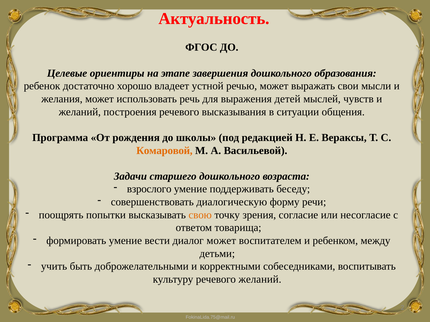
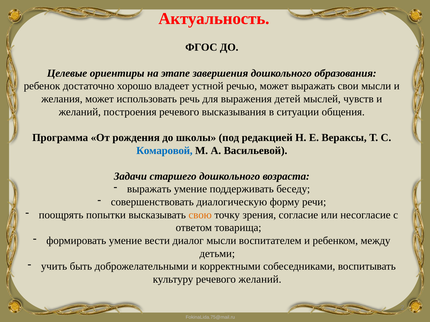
Комаровой colour: orange -> blue
взрослого at (149, 189): взрослого -> выражать
диалог может: может -> мысли
